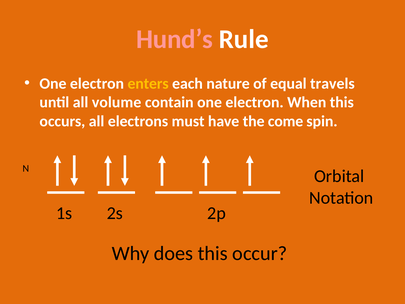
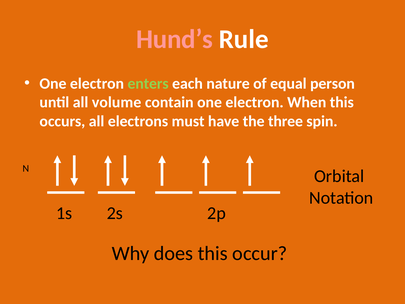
enters colour: yellow -> light green
travels: travels -> person
come: come -> three
